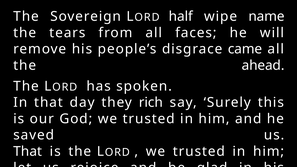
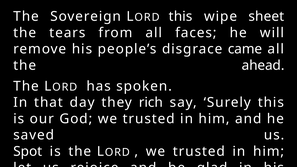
half at (181, 16): half -> this
name: name -> sheet
That at (28, 151): That -> Spot
